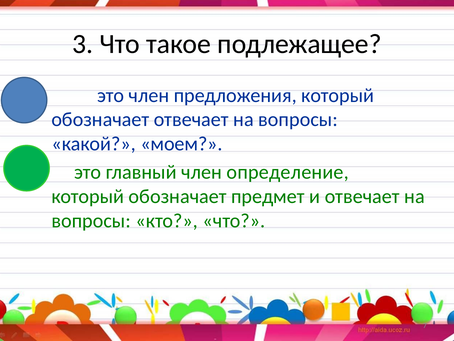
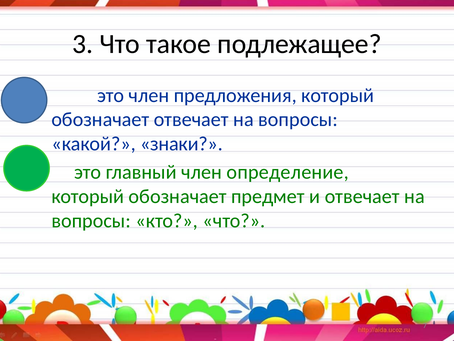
моем: моем -> знаки
